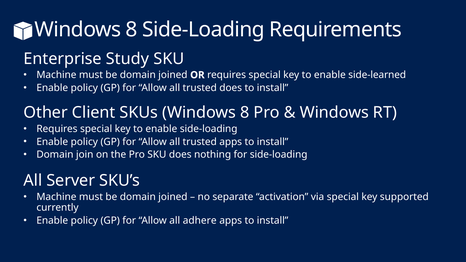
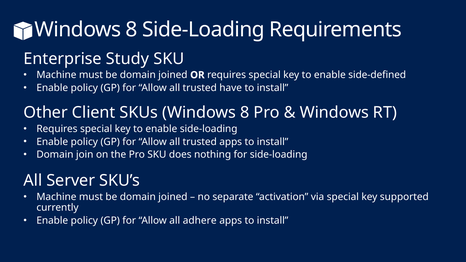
side-learned: side-learned -> side-defined
trusted does: does -> have
